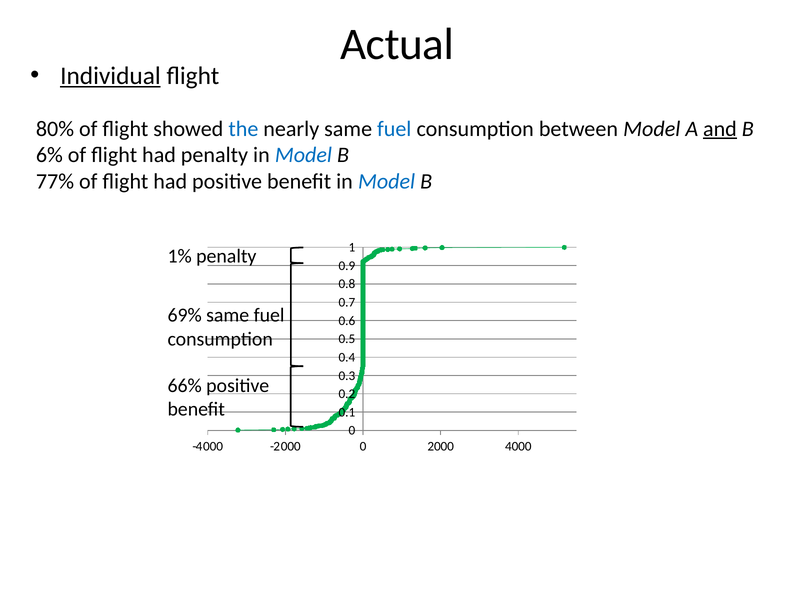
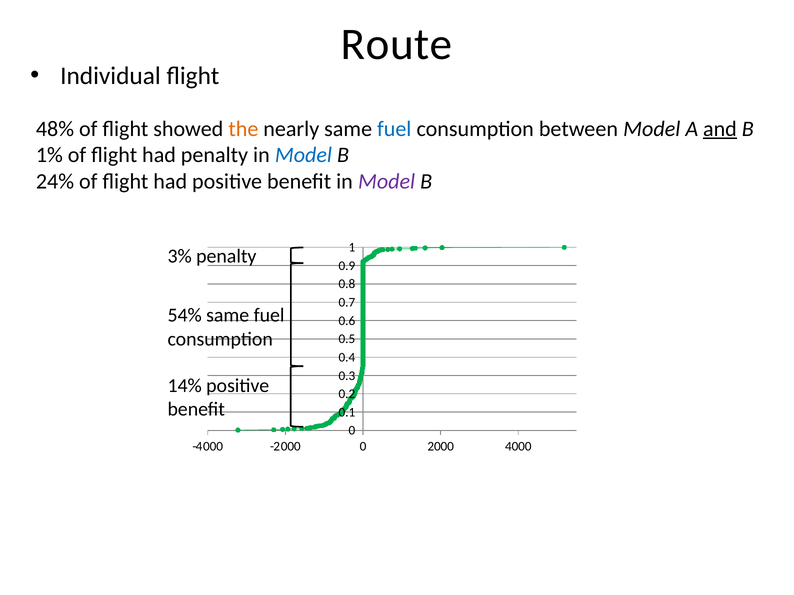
Actual: Actual -> Route
Individual underline: present -> none
80%: 80% -> 48%
the colour: blue -> orange
6%: 6% -> 1%
77%: 77% -> 24%
Model at (387, 182) colour: blue -> purple
1%: 1% -> 3%
69%: 69% -> 54%
66%: 66% -> 14%
